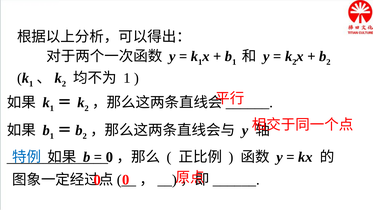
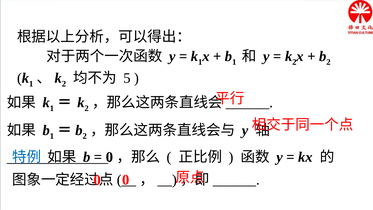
1 at (127, 78): 1 -> 5
